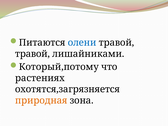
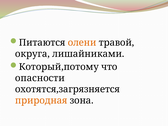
олени colour: blue -> orange
травой at (32, 54): травой -> округа
растениях: растениях -> опасности
